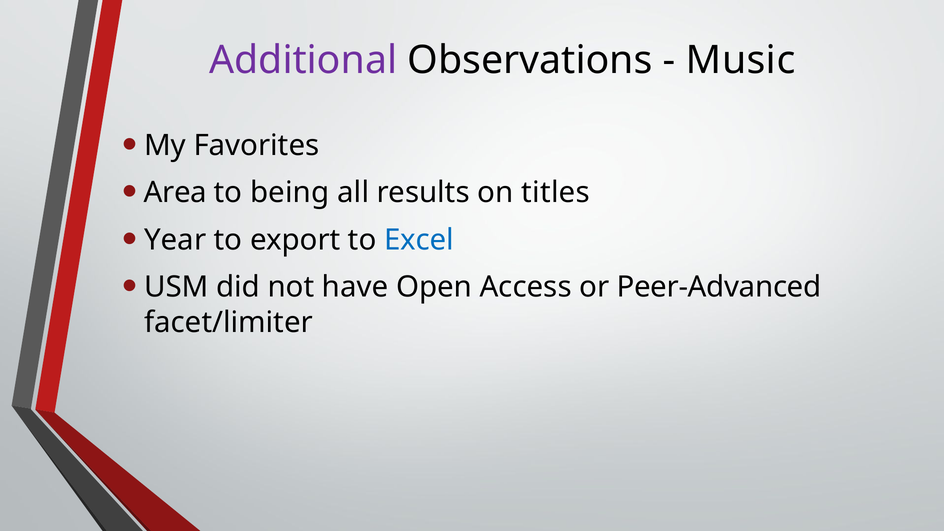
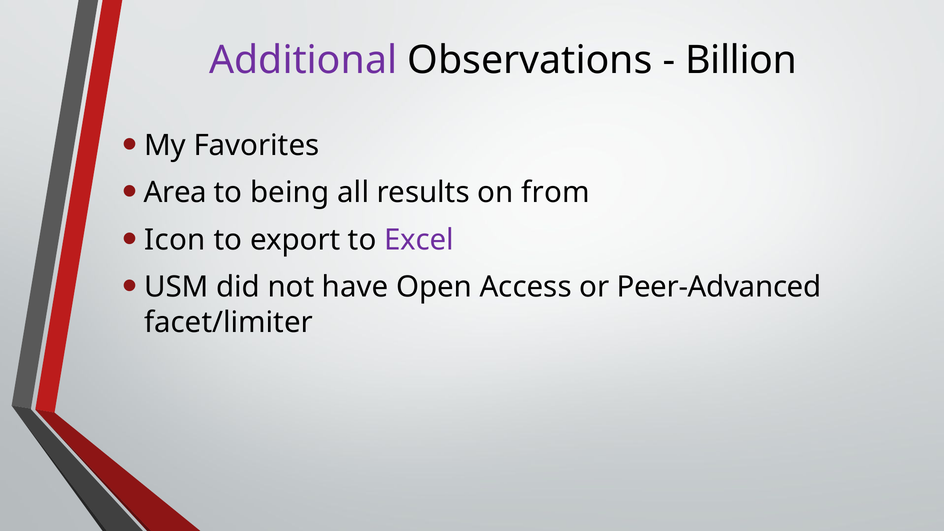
Music: Music -> Billion
titles: titles -> from
Year: Year -> Icon
Excel colour: blue -> purple
